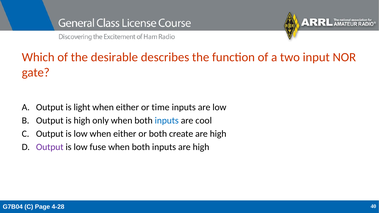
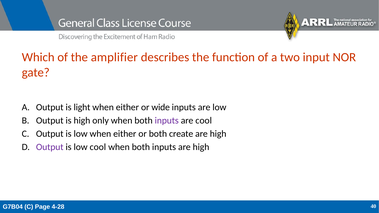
desirable: desirable -> amplifier
time: time -> wide
inputs at (167, 121) colour: blue -> purple
low fuse: fuse -> cool
